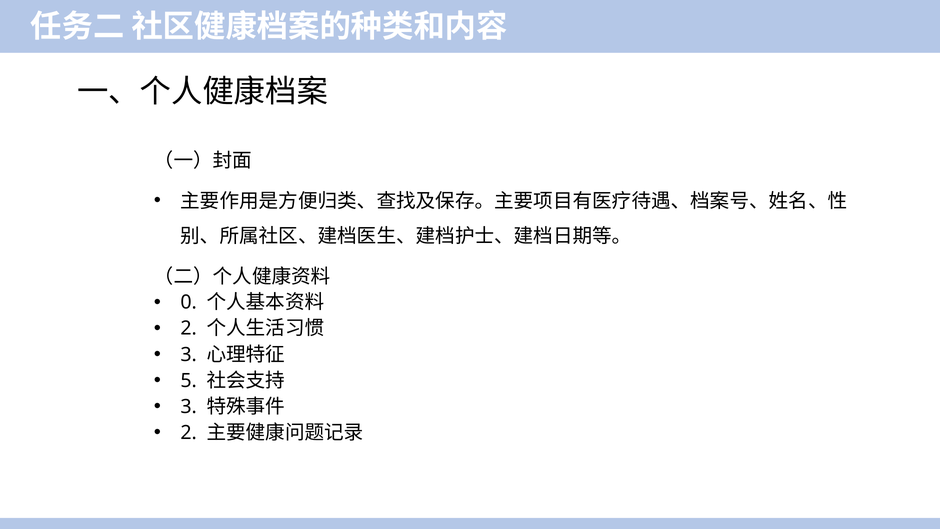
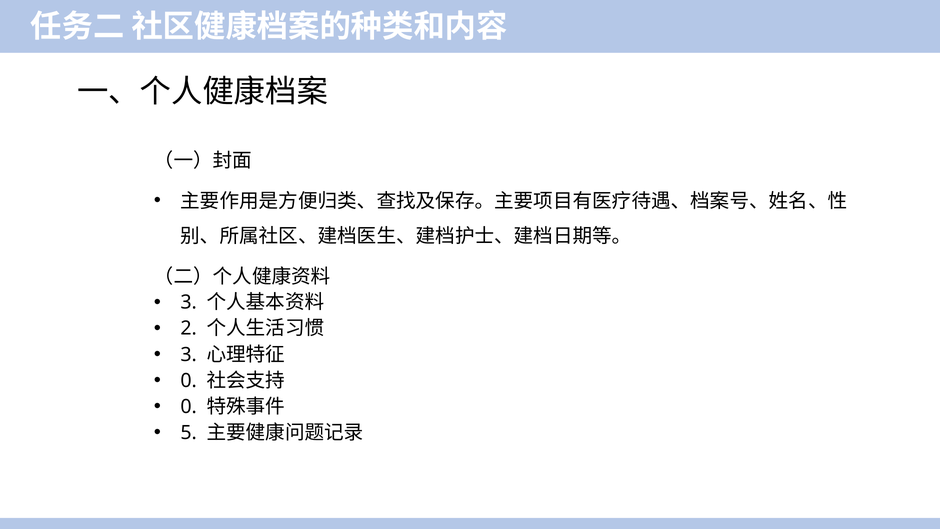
0 at (189, 302): 0 -> 3
5 at (189, 380): 5 -> 0
3 at (189, 407): 3 -> 0
2 at (189, 433): 2 -> 5
